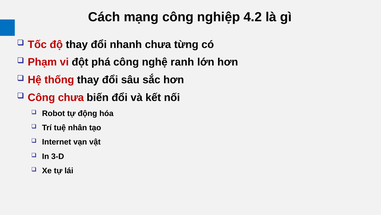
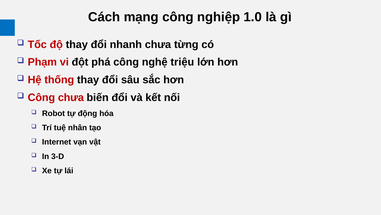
4.2: 4.2 -> 1.0
ranh: ranh -> triệu
